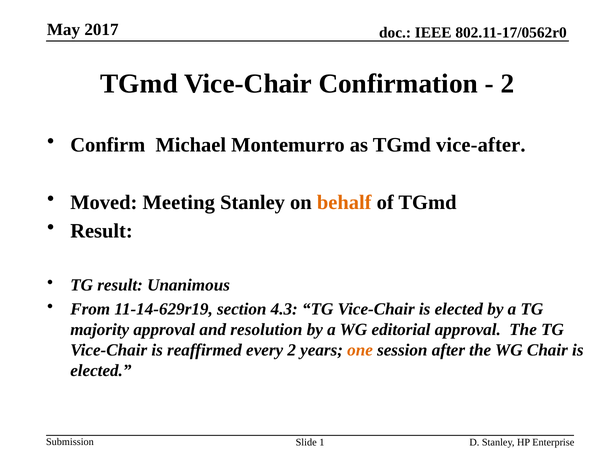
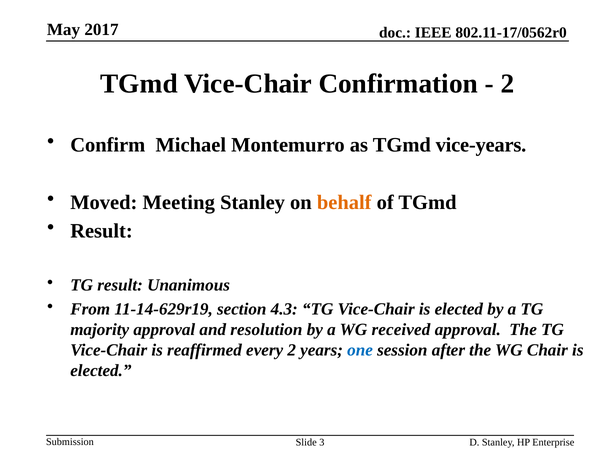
vice-after: vice-after -> vice-years
editorial: editorial -> received
one colour: orange -> blue
1: 1 -> 3
